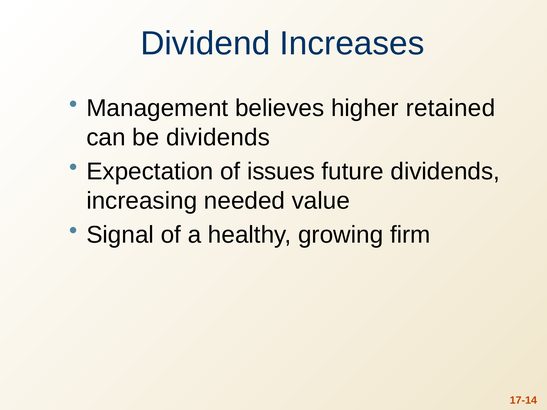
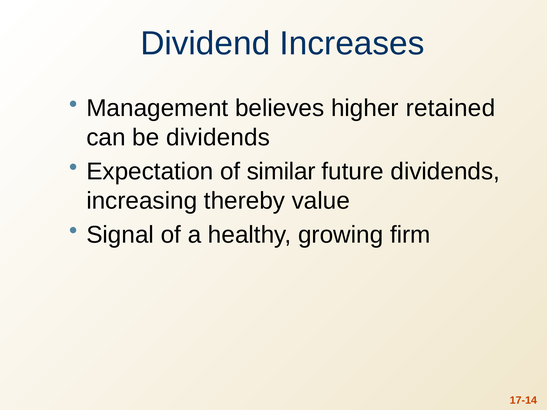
issues: issues -> similar
needed: needed -> thereby
